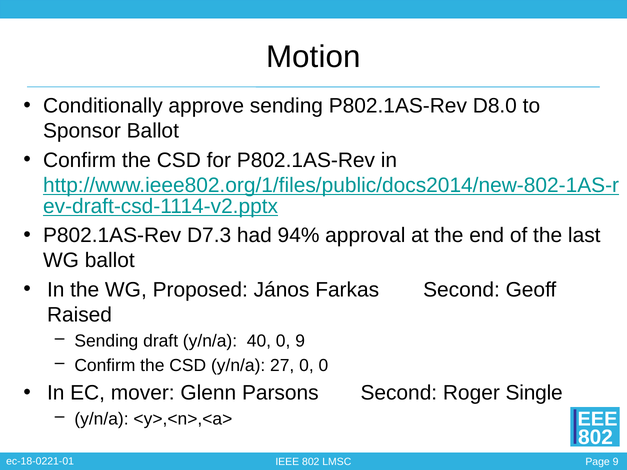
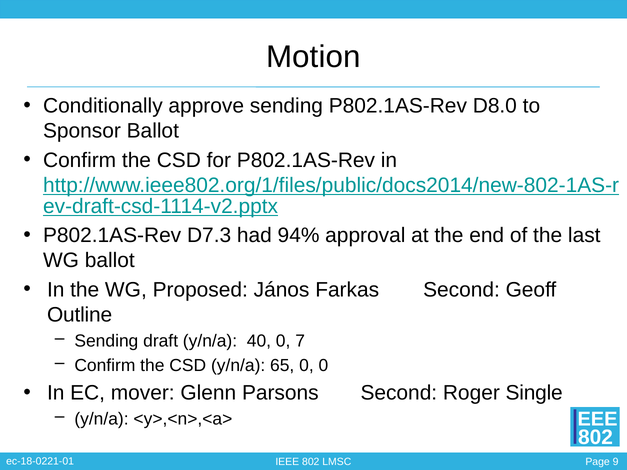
Raised: Raised -> Outline
0 9: 9 -> 7
27: 27 -> 65
